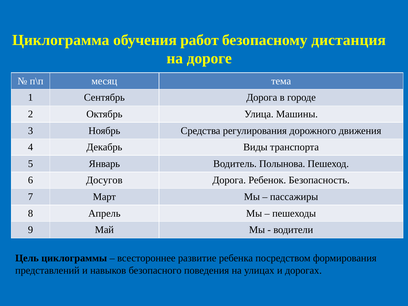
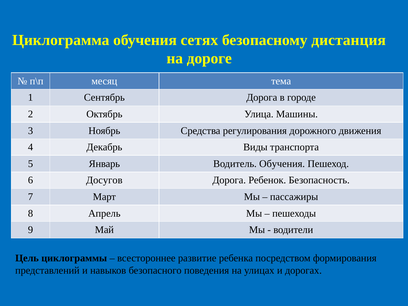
работ: работ -> сетях
Водитель Полынова: Полынова -> Обучения
